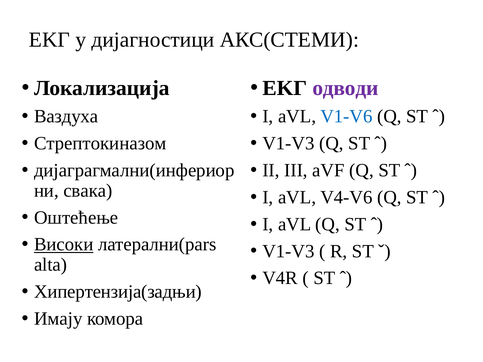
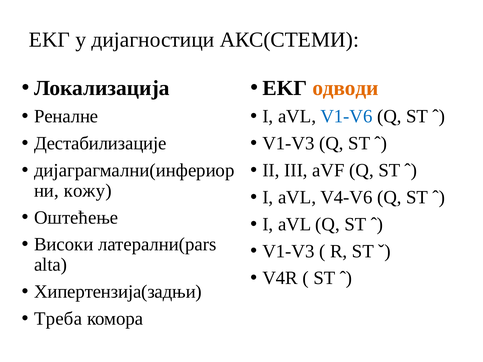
одводи colour: purple -> orange
Ваздуха: Ваздуха -> Реналне
Стрептокиназом: Стрептокиназом -> Дестабилизације
свака: свака -> кожу
Високи underline: present -> none
Имају: Имају -> Треба
